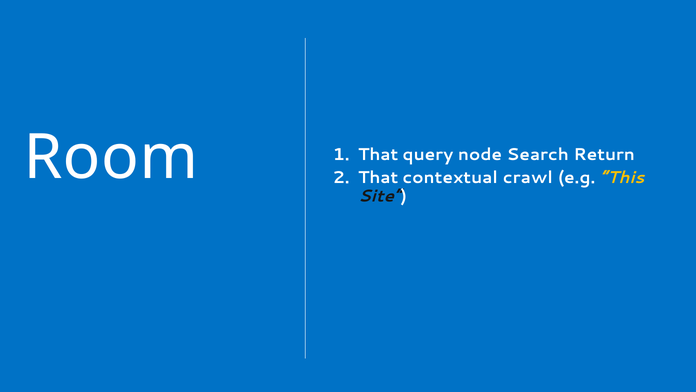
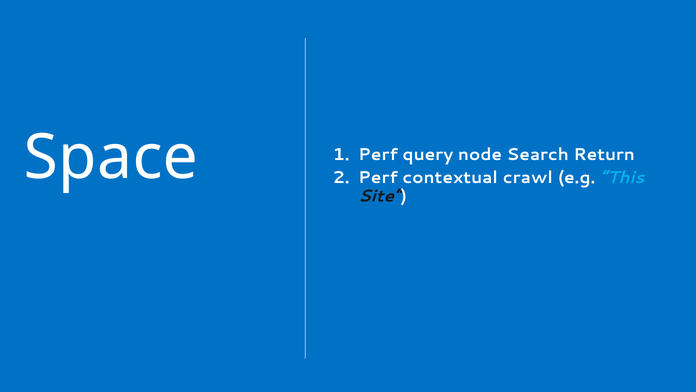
Room: Room -> Space
That at (378, 155): That -> Perf
That at (378, 177): That -> Perf
This colour: yellow -> light blue
